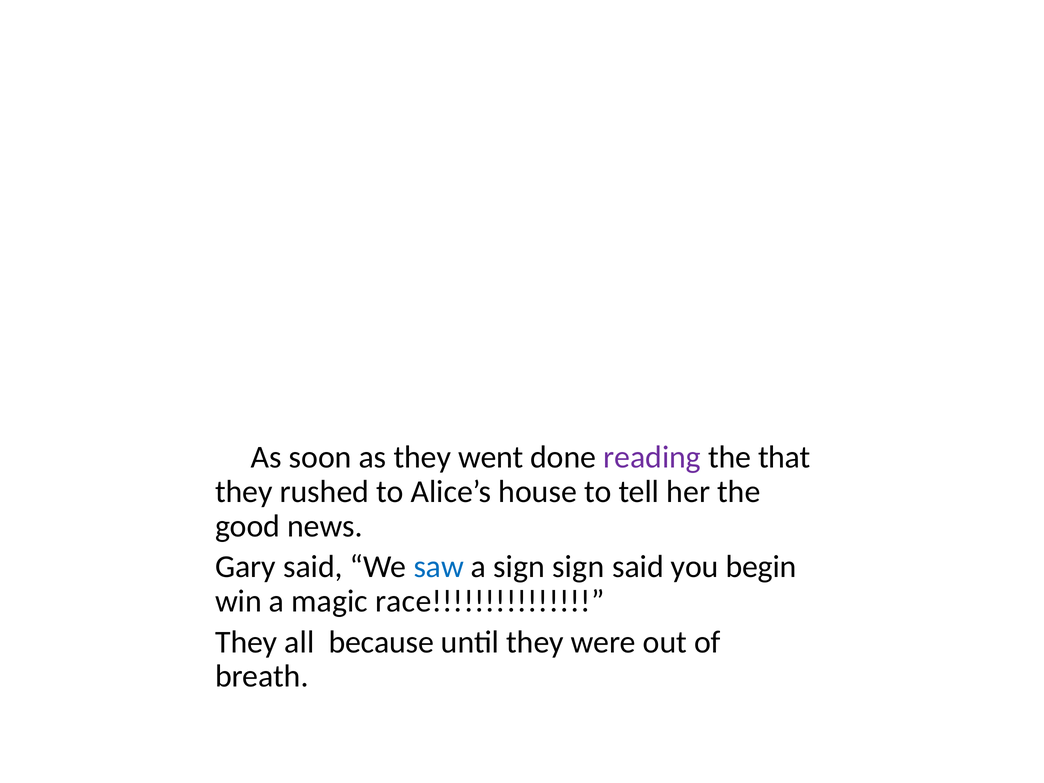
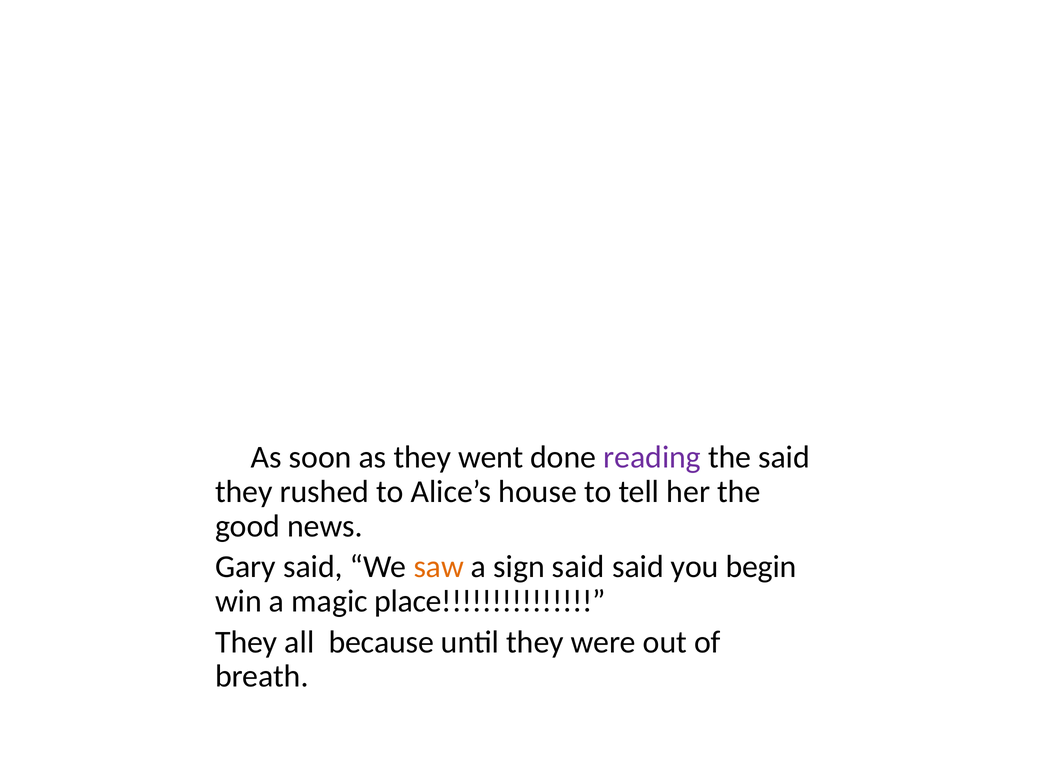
the that: that -> said
saw colour: blue -> orange
sign sign: sign -> said
race: race -> place
